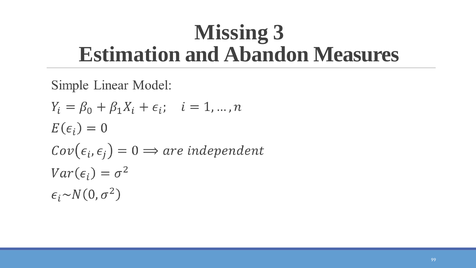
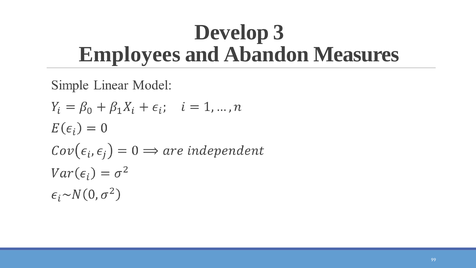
Missing: Missing -> Develop
Estimation: Estimation -> Employees
